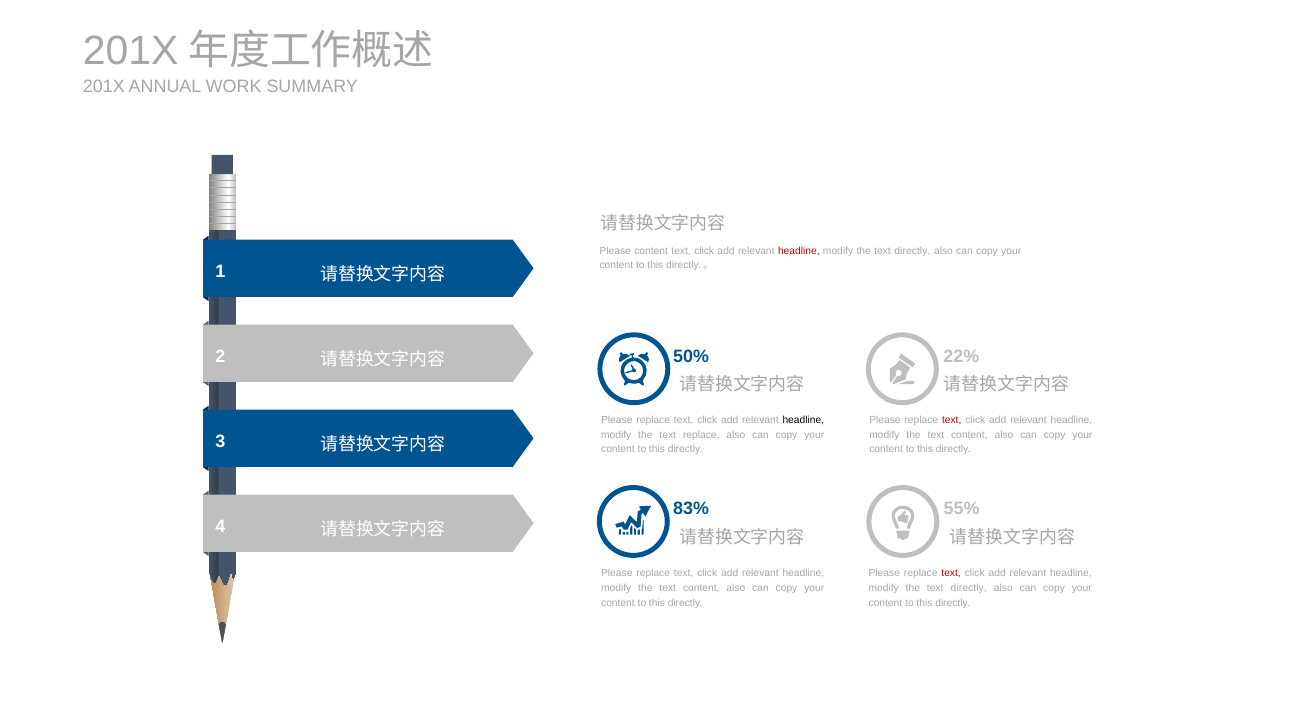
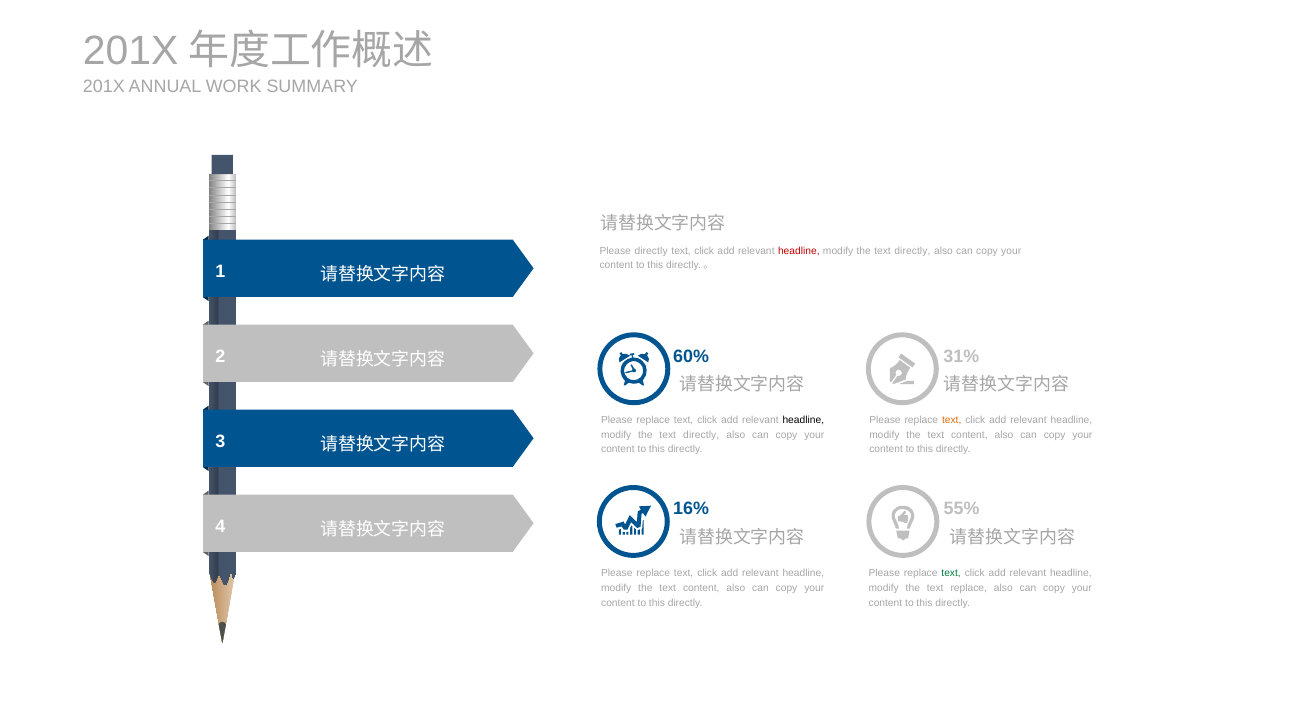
Please content: content -> directly
50%: 50% -> 60%
22%: 22% -> 31%
text at (952, 420) colour: red -> orange
replace at (701, 435): replace -> directly
83%: 83% -> 16%
text at (951, 573) colour: red -> green
directly at (969, 588): directly -> replace
